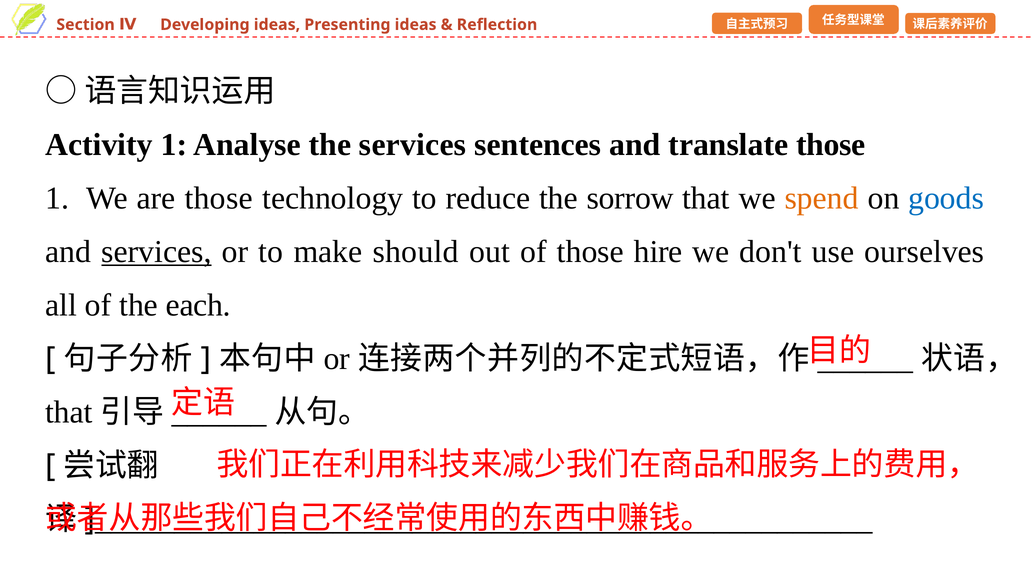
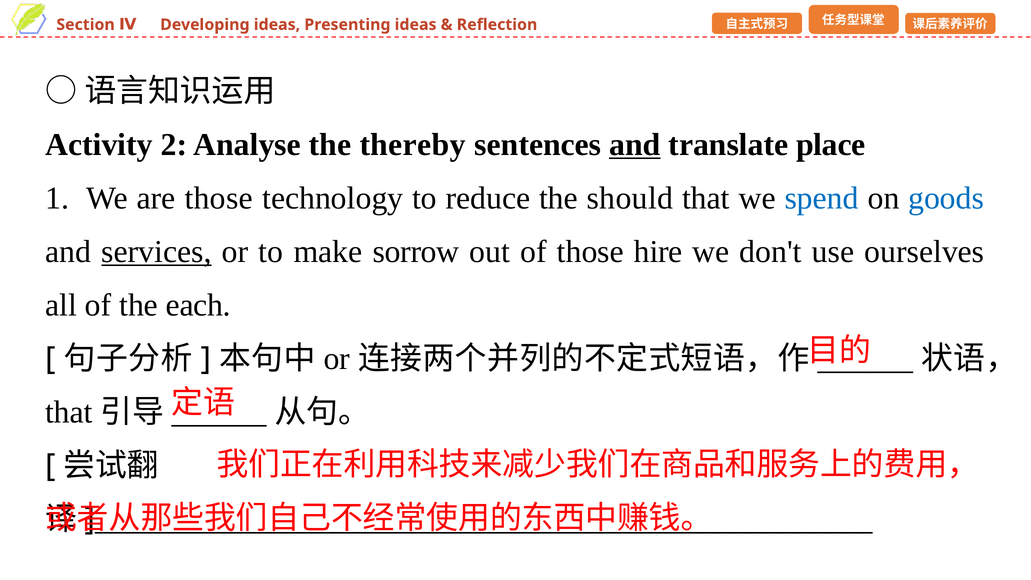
Activity 1: 1 -> 2
the services: services -> thereby
and at (635, 145) underline: none -> present
translate those: those -> place
sorrow: sorrow -> should
spend colour: orange -> blue
should: should -> sorrow
